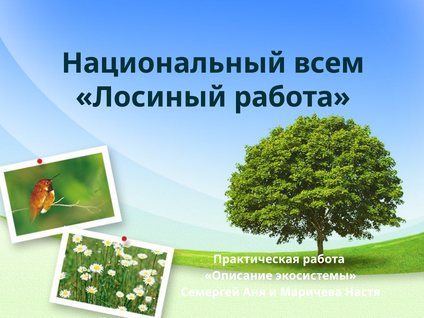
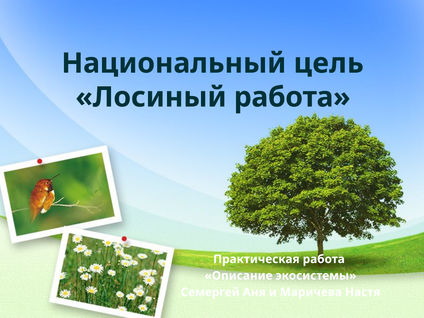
всем: всем -> цель
